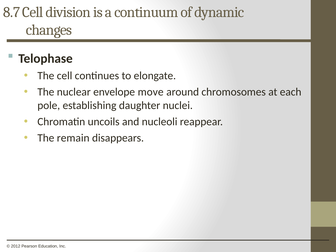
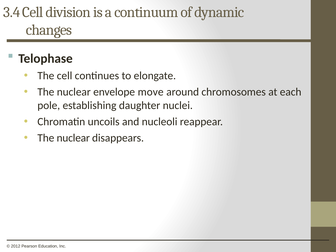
8.7: 8.7 -> 3.4
remain at (73, 138): remain -> nuclear
